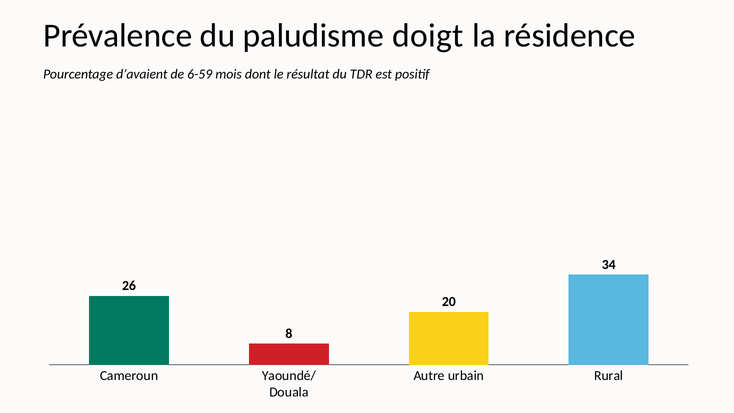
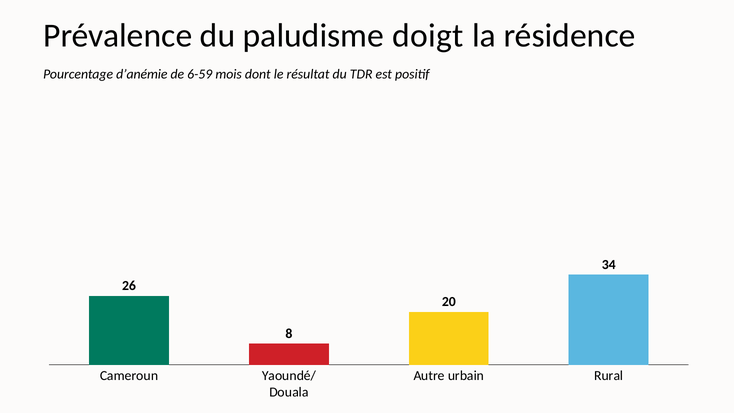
d’avaient: d’avaient -> d’anémie
